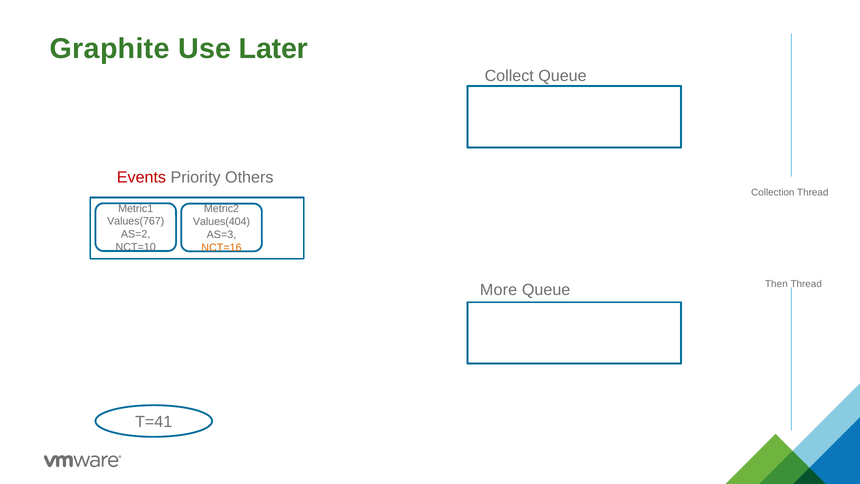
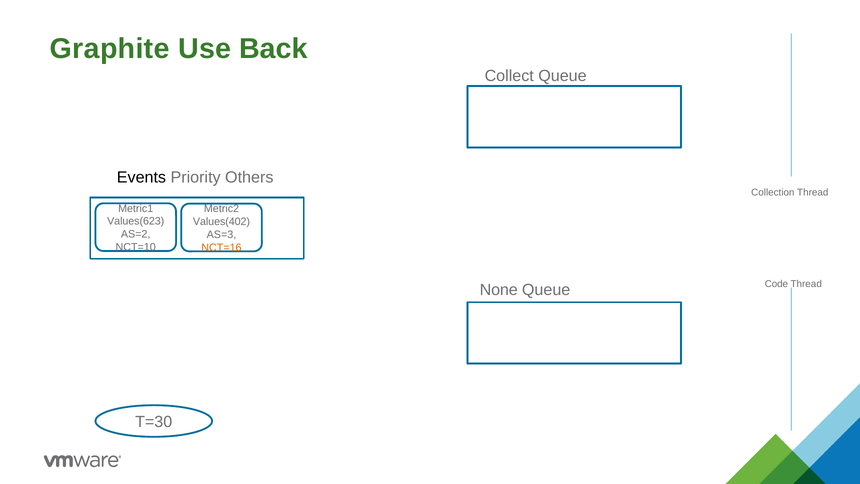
Later: Later -> Back
Events colour: red -> black
Values(767: Values(767 -> Values(623
Values(404: Values(404 -> Values(402
Then: Then -> Code
More: More -> None
T=41: T=41 -> T=30
